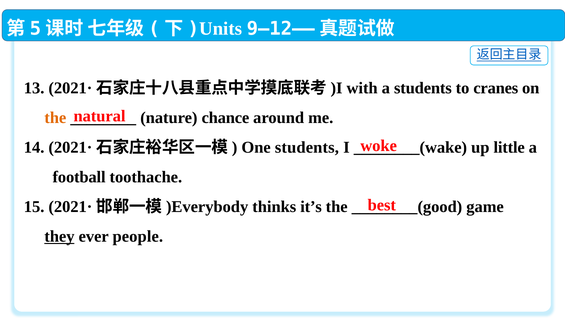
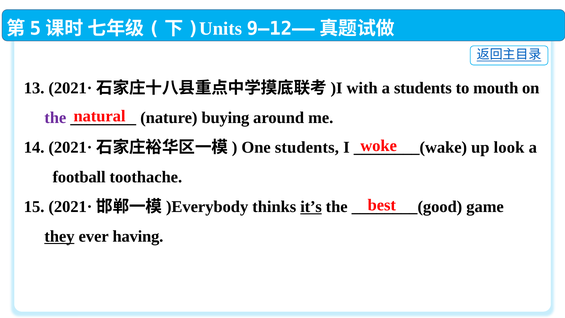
cranes: cranes -> mouth
the at (55, 118) colour: orange -> purple
chance: chance -> buying
little: little -> look
it’s underline: none -> present
people: people -> having
